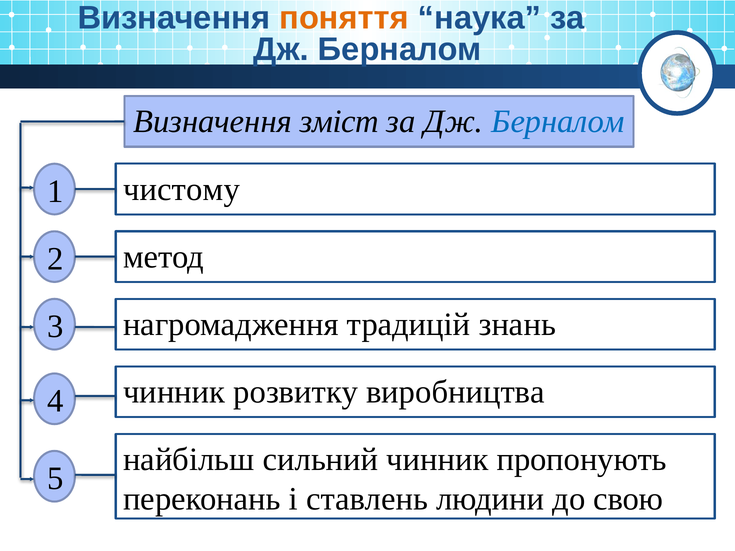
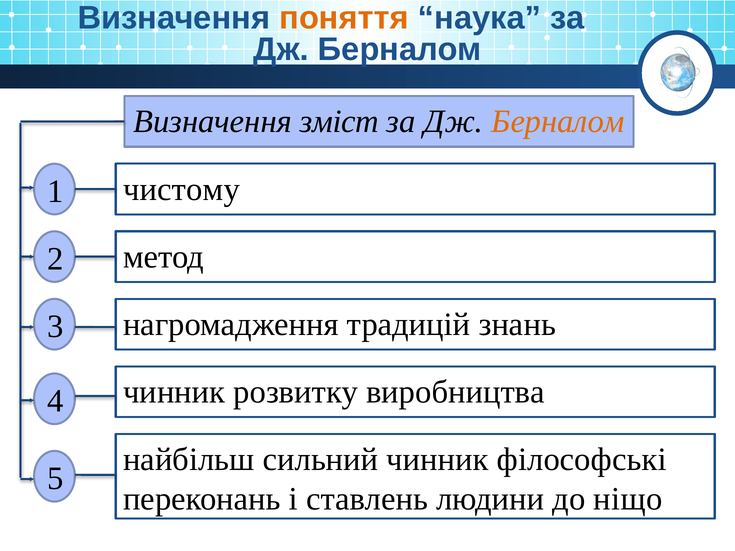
Берналом at (558, 122) colour: blue -> orange
пропонують: пропонують -> філософські
свою: свою -> ніщо
